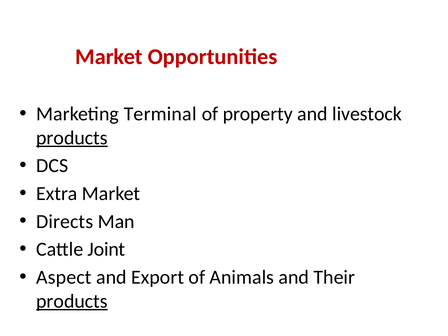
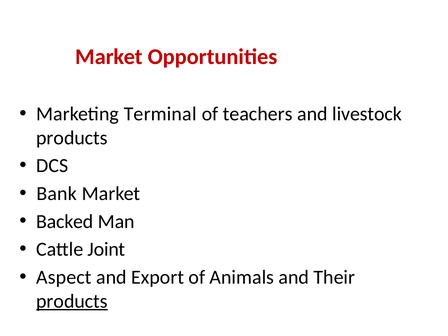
property: property -> teachers
products at (72, 138) underline: present -> none
Extra: Extra -> Bank
Directs: Directs -> Backed
